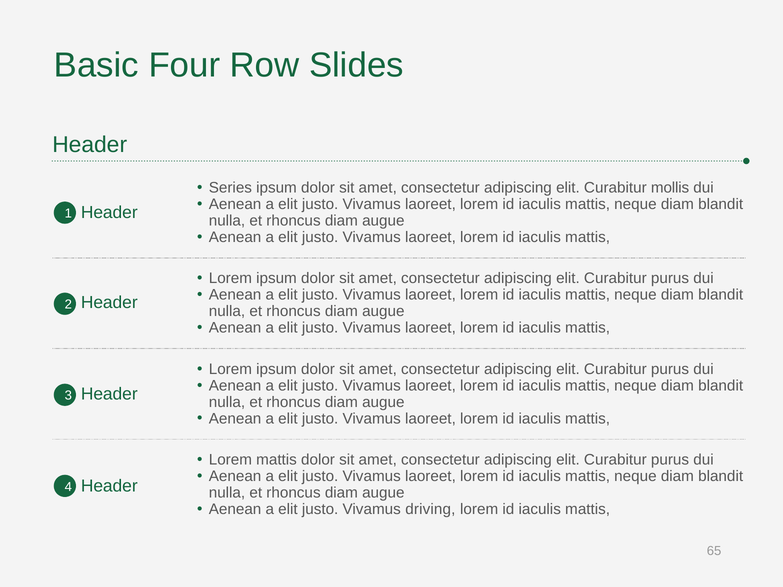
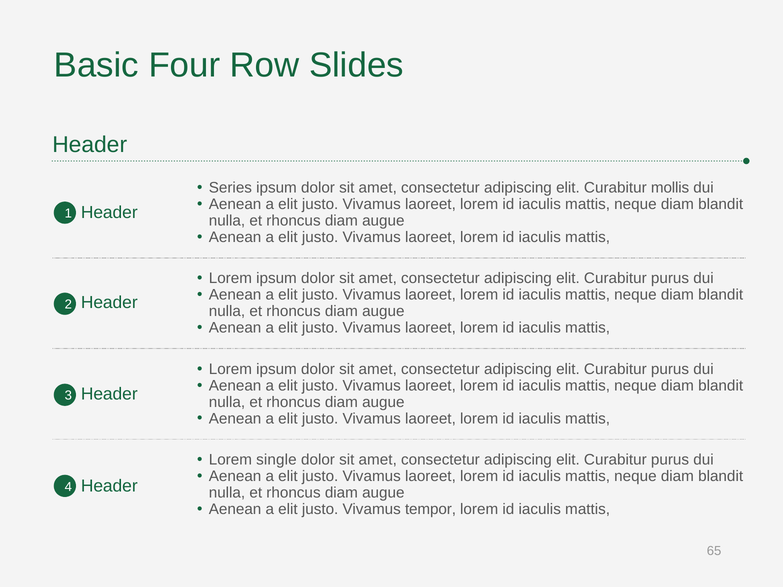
Lorem mattis: mattis -> single
driving: driving -> tempor
